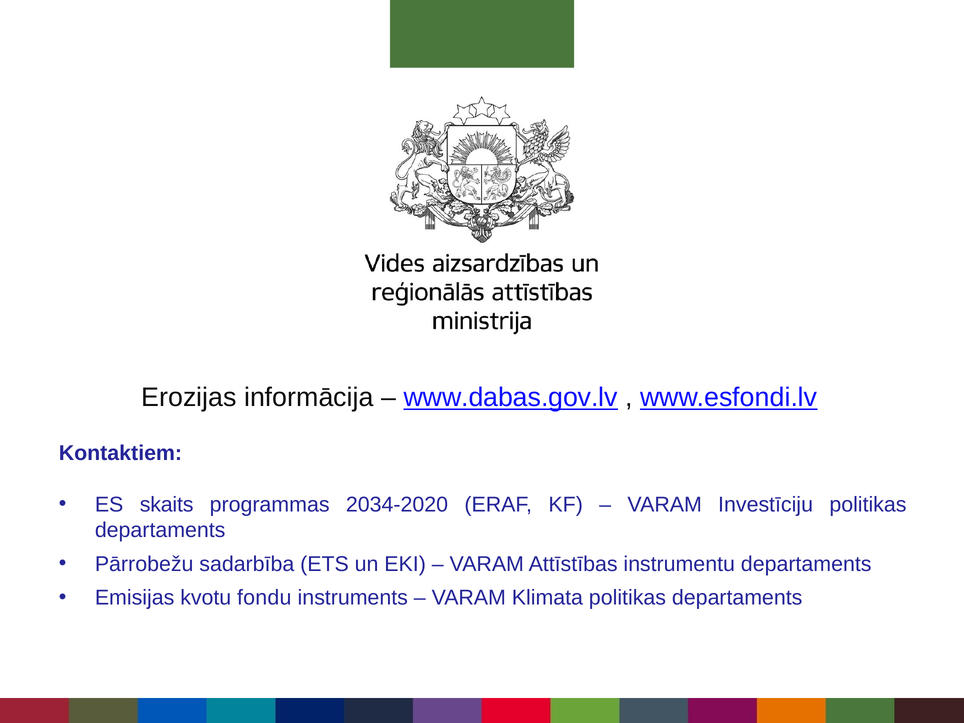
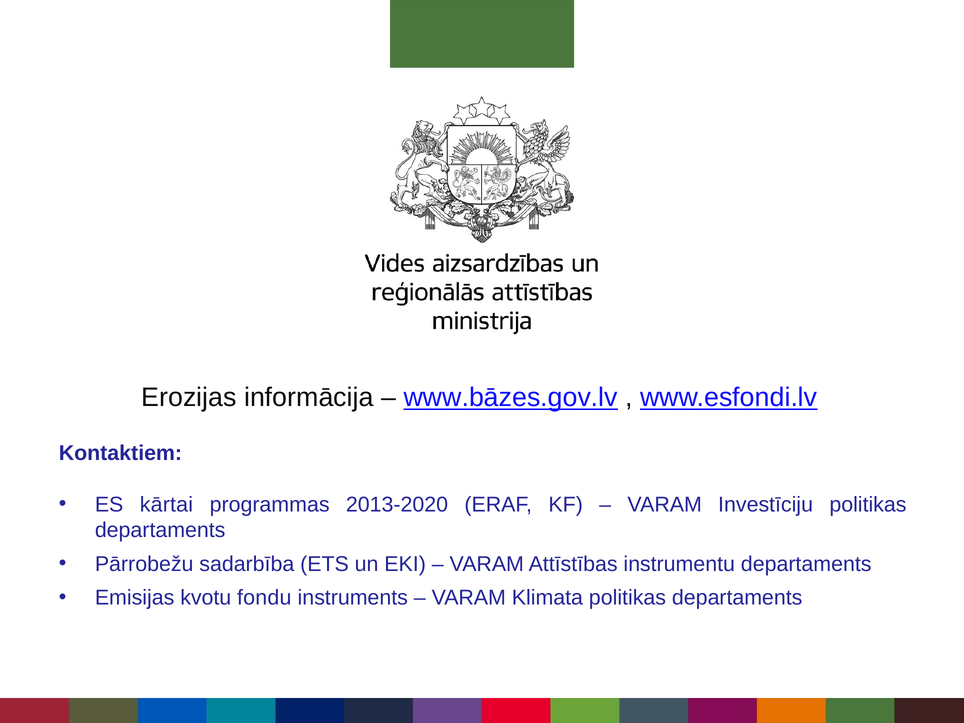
www.dabas.gov.lv: www.dabas.gov.lv -> www.bāzes.gov.lv
skaits: skaits -> kārtai
2034-2020: 2034-2020 -> 2013-2020
